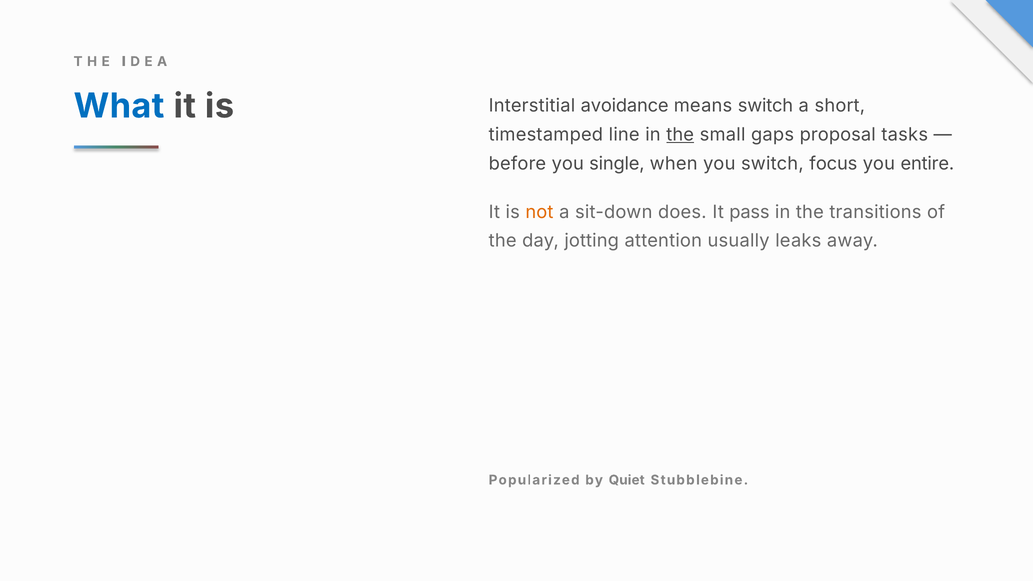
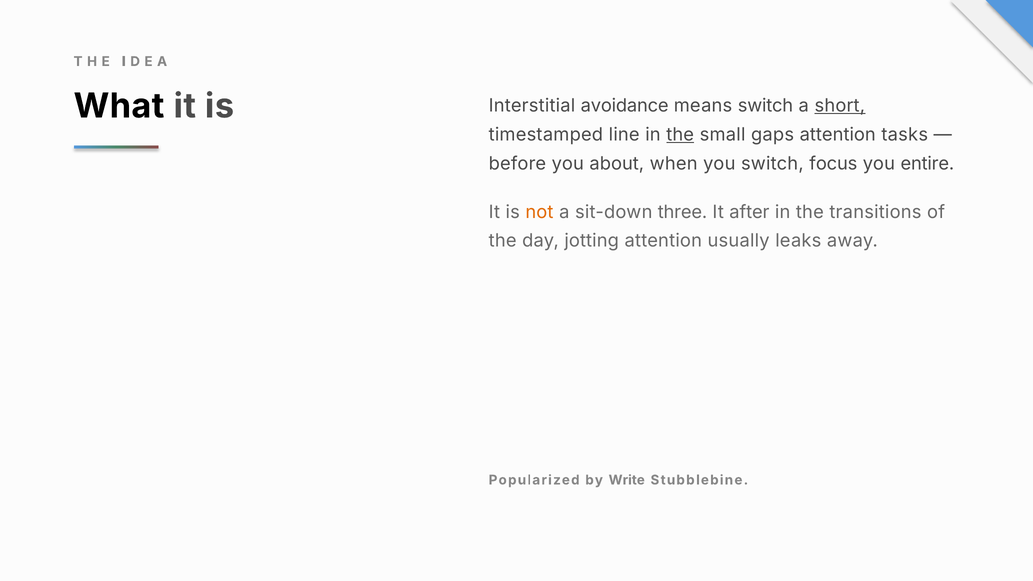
What colour: blue -> black
short underline: none -> present
gaps proposal: proposal -> attention
single: single -> about
does: does -> three
pass: pass -> after
Quiet: Quiet -> Write
